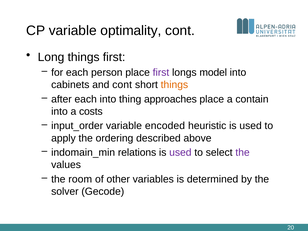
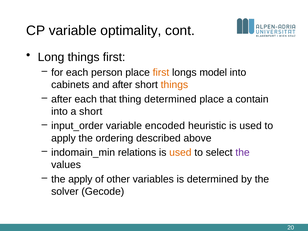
first at (161, 72) colour: purple -> orange
and cont: cont -> after
each into: into -> that
thing approaches: approaches -> determined
a costs: costs -> short
used at (180, 153) colour: purple -> orange
the room: room -> apply
